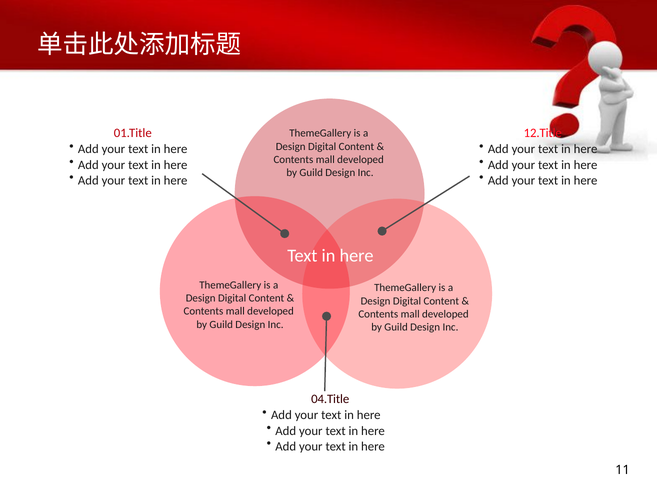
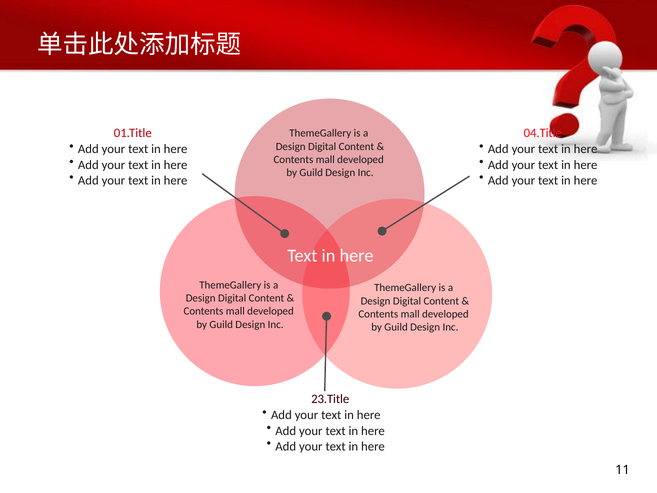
12.Title: 12.Title -> 04.Title
04.Title: 04.Title -> 23.Title
